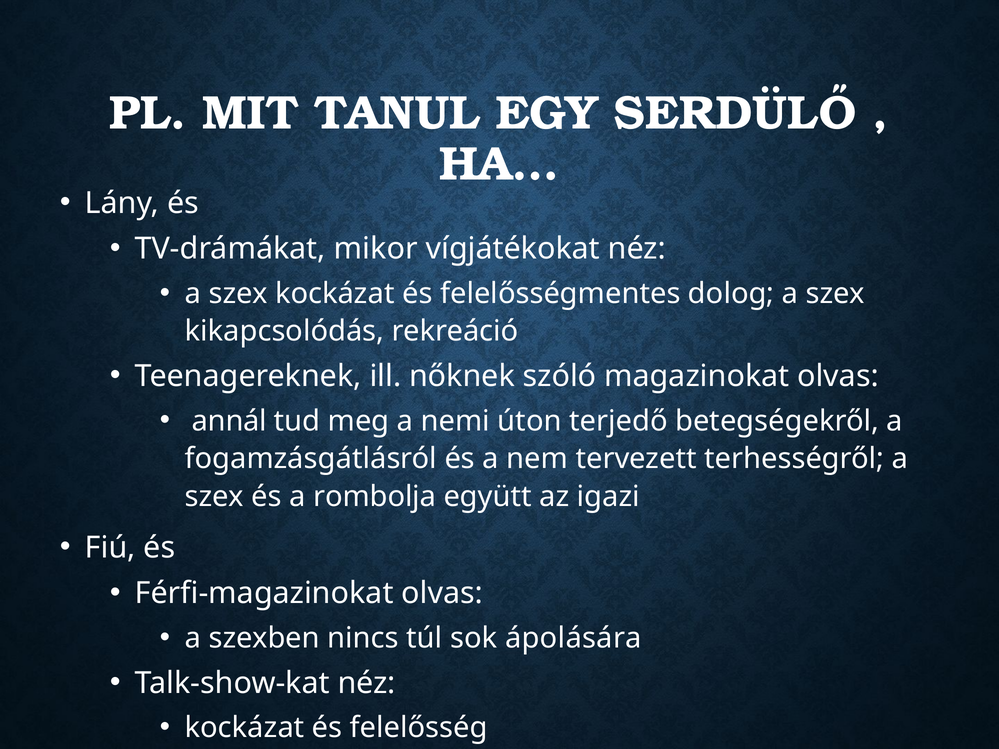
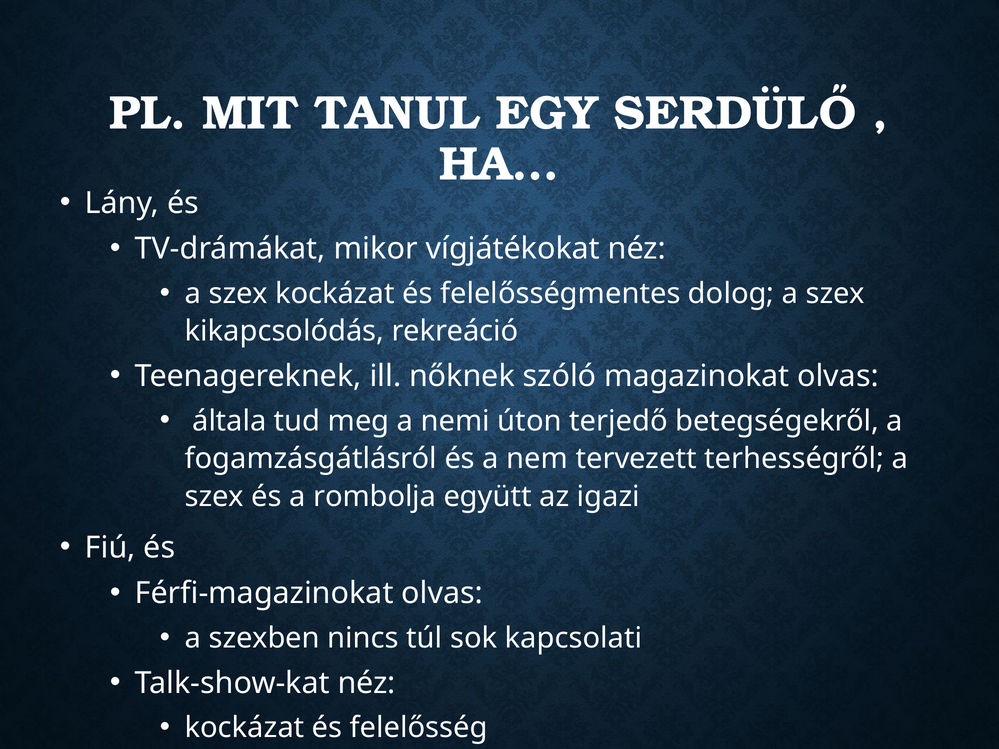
annál: annál -> általa
ápolására: ápolására -> kapcsolati
